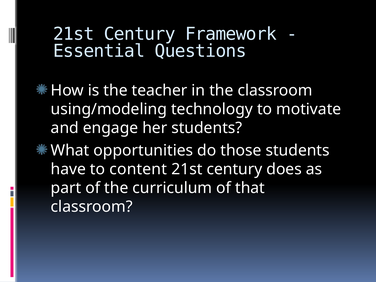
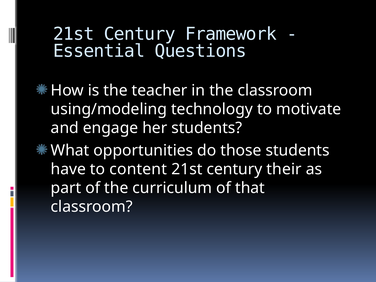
does: does -> their
